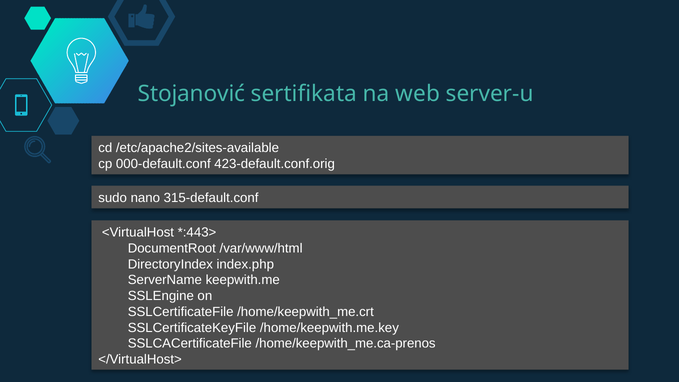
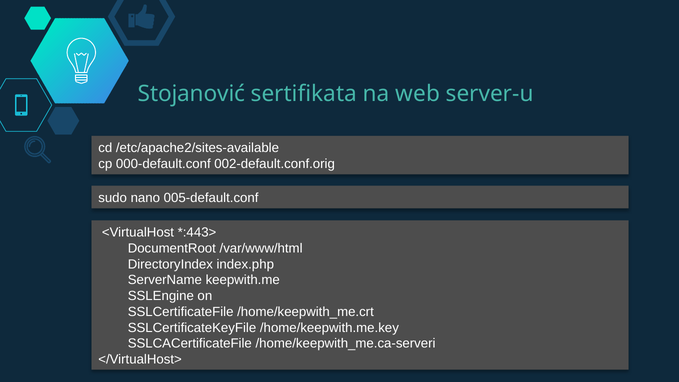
423-default.conf.orig: 423-default.conf.orig -> 002-default.conf.orig
315-default.conf: 315-default.conf -> 005-default.conf
/home/keepwith_me.ca-prenos: /home/keepwith_me.ca-prenos -> /home/keepwith_me.ca-serveri
